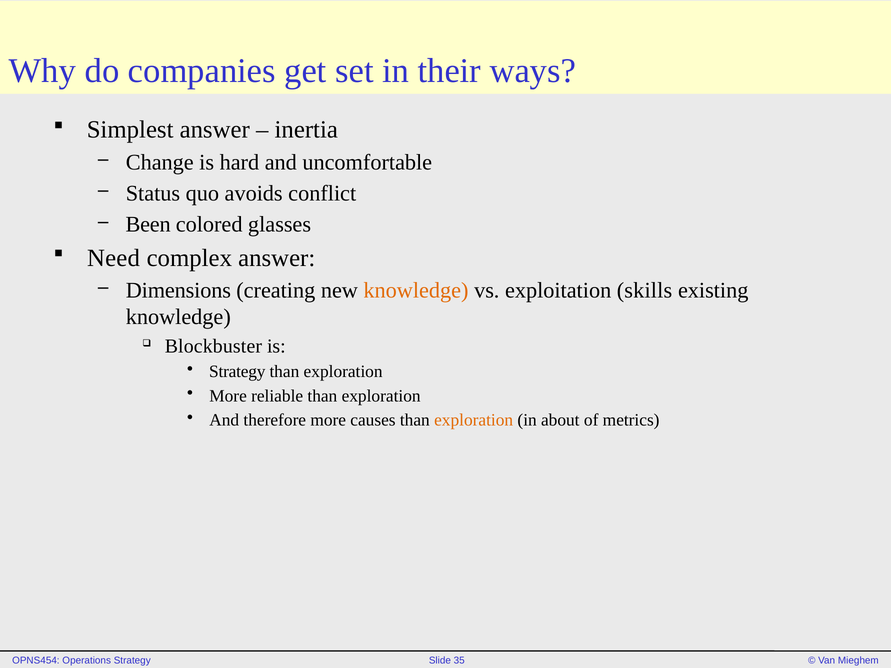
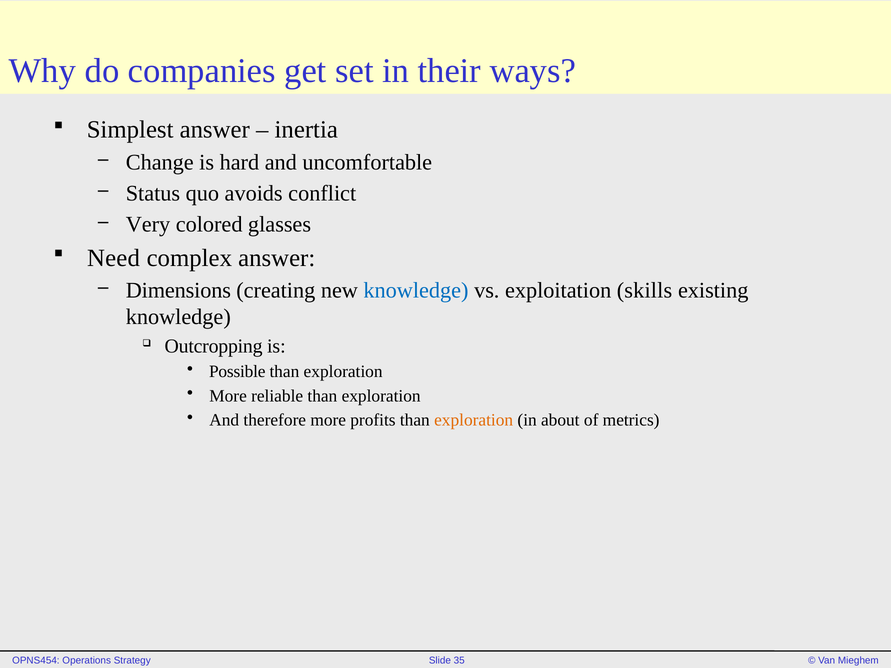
Been: Been -> Very
knowledge at (416, 290) colour: orange -> blue
Blockbuster: Blockbuster -> Outcropping
Strategy at (237, 372): Strategy -> Possible
causes: causes -> profits
